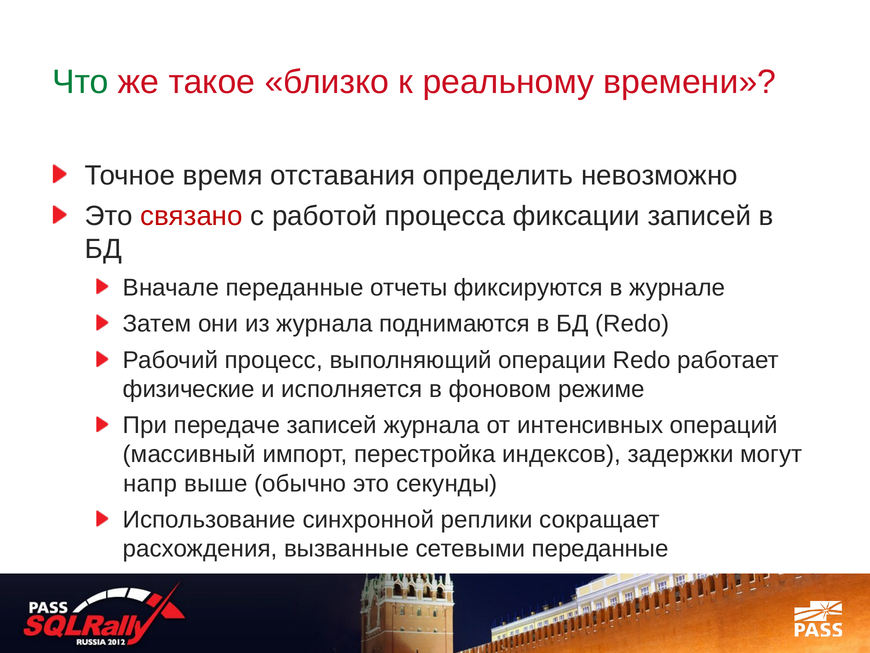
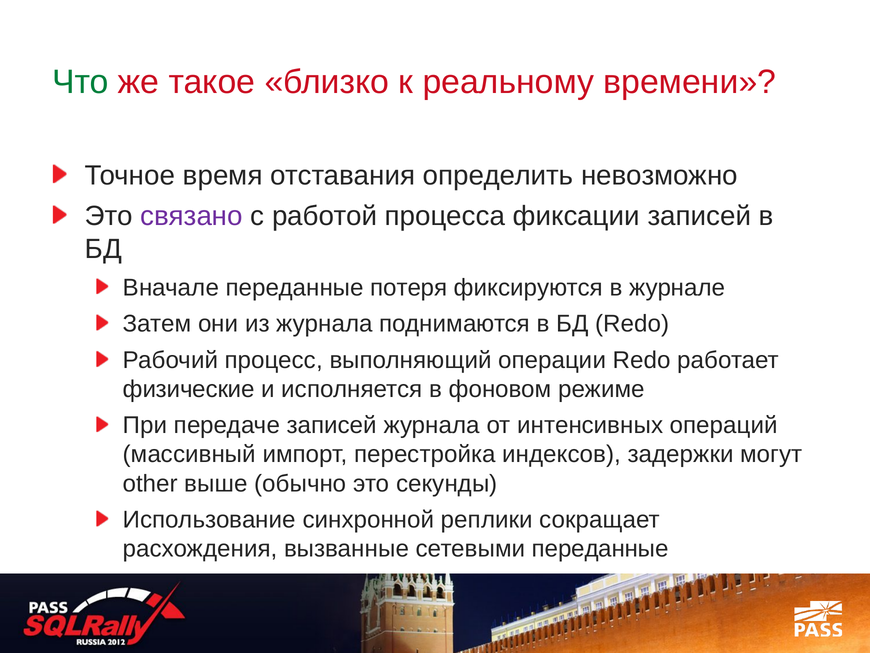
связано colour: red -> purple
отчеты: отчеты -> потеря
напр: напр -> other
